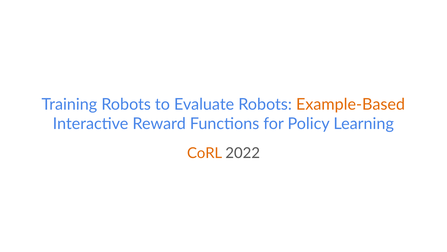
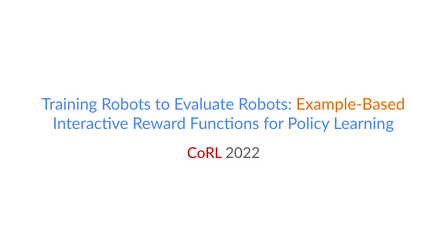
CoRL colour: orange -> red
